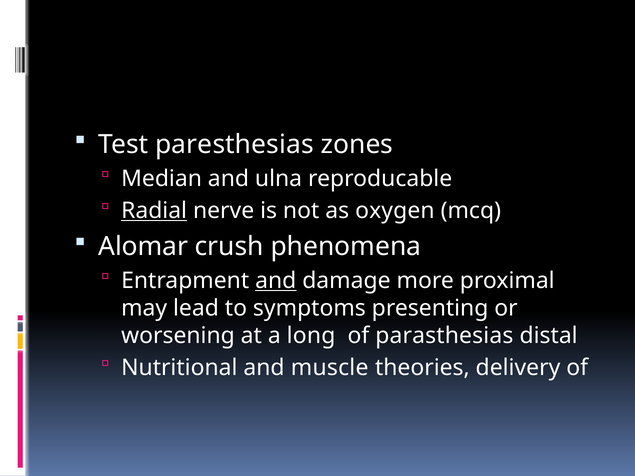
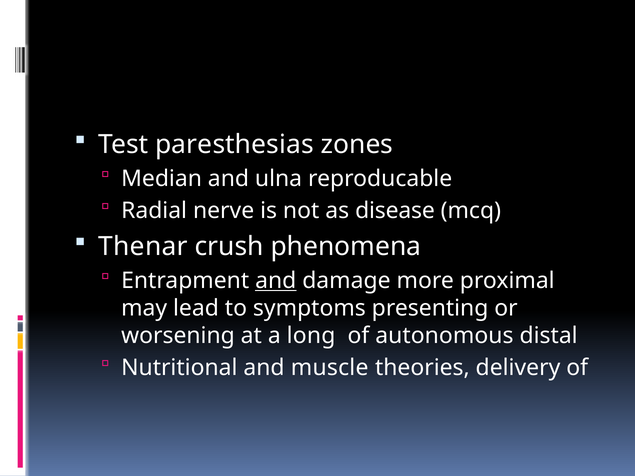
Radial underline: present -> none
oxygen: oxygen -> disease
Alomar: Alomar -> Thenar
parasthesias: parasthesias -> autonomous
